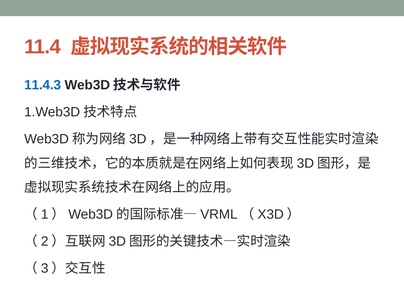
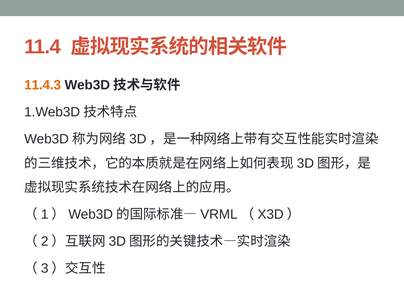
11.4.3 colour: blue -> orange
